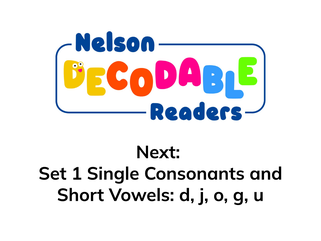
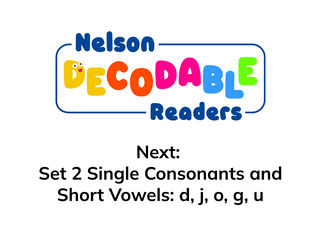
1: 1 -> 2
